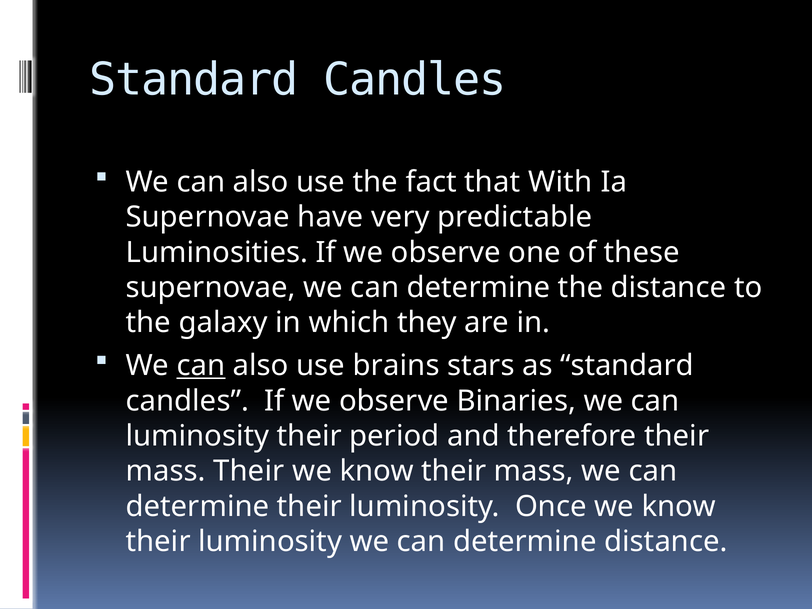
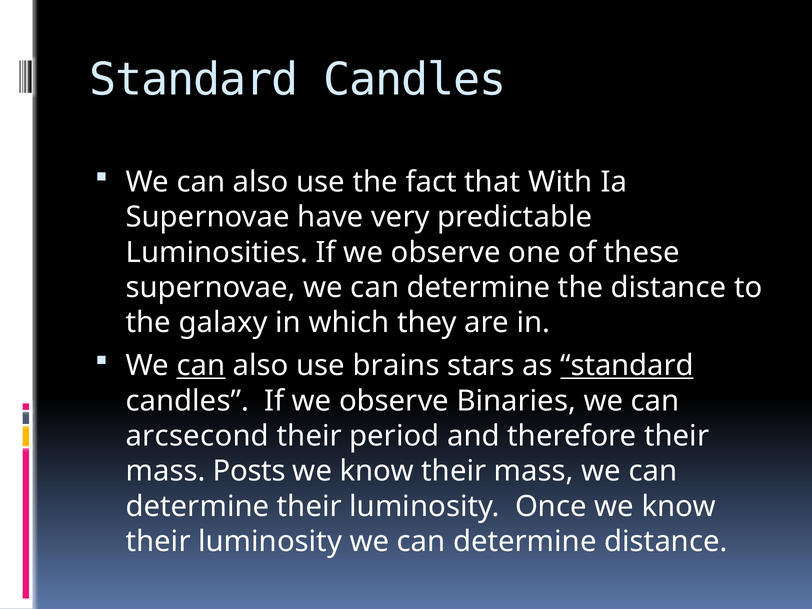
standard at (627, 366) underline: none -> present
luminosity at (197, 436): luminosity -> arcsecond
mass Their: Their -> Posts
